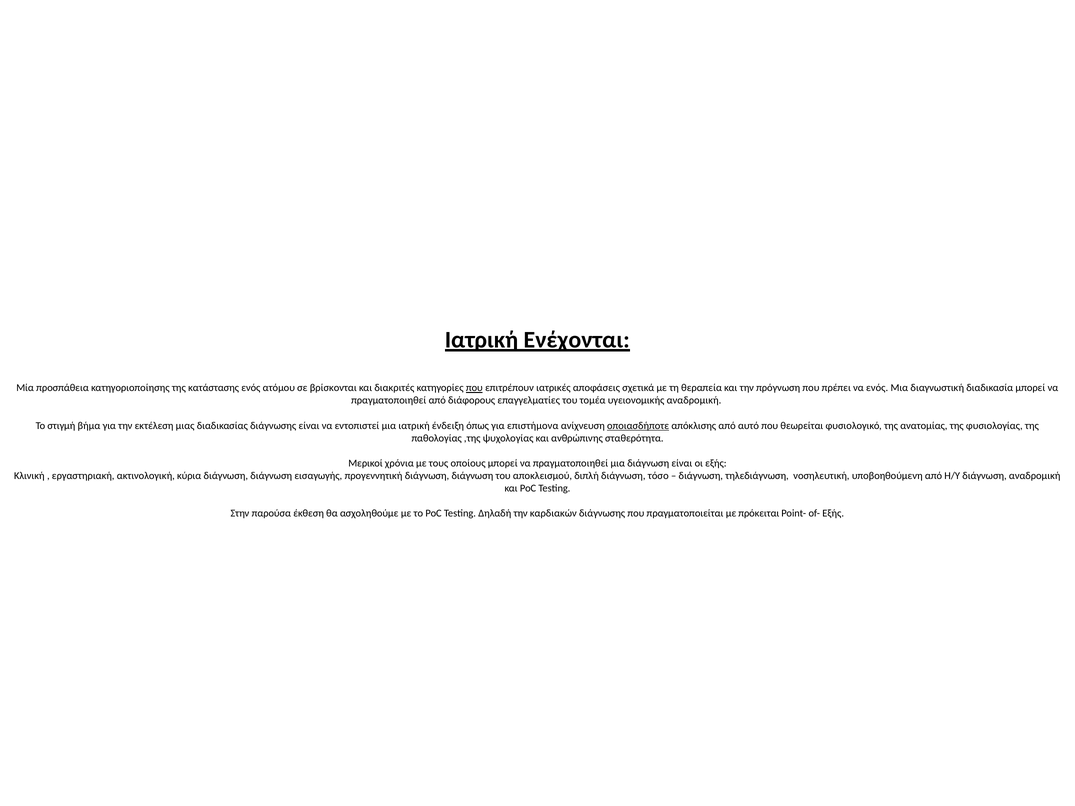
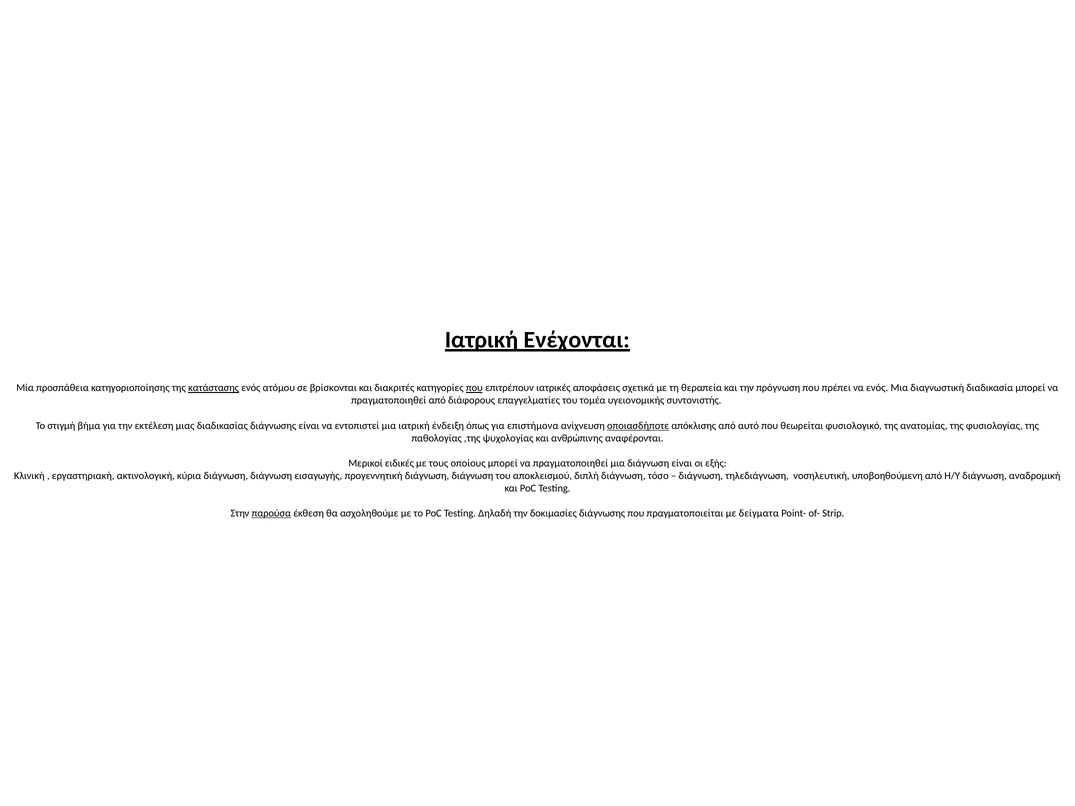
κατάστασης underline: none -> present
υγειονομικής αναδρομική: αναδρομική -> συντονιστής
σταθερότητα: σταθερότητα -> αναφέρονται
χρόνια: χρόνια -> ειδικές
παρούσα underline: none -> present
καρδιακών: καρδιακών -> δοκιμασίες
πρόκειται: πρόκειται -> δείγματα
of- Εξής: Εξής -> Strip
